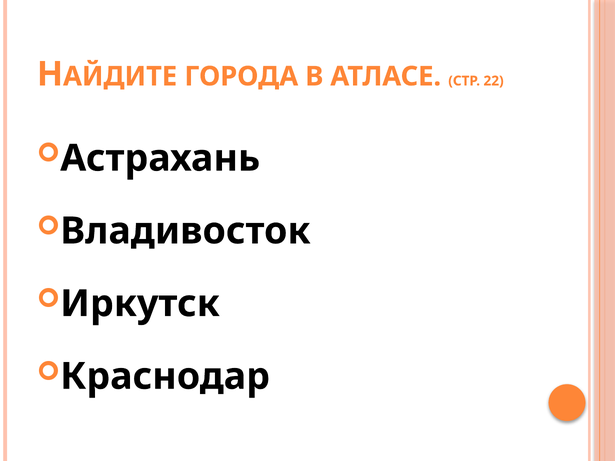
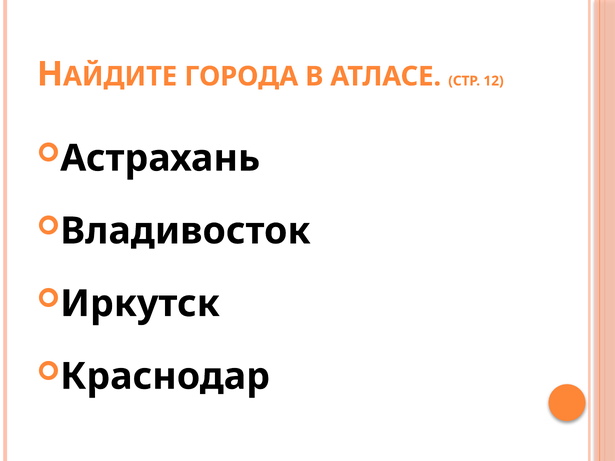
22: 22 -> 12
